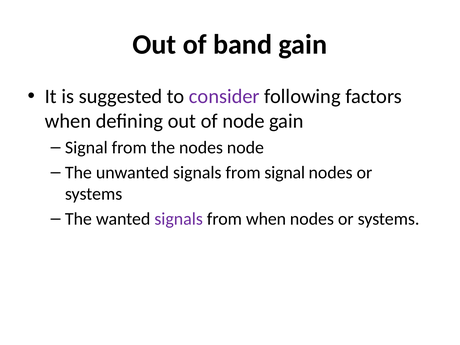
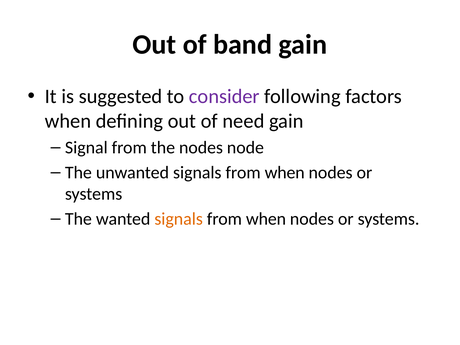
of node: node -> need
unwanted signals from signal: signal -> when
signals at (179, 219) colour: purple -> orange
